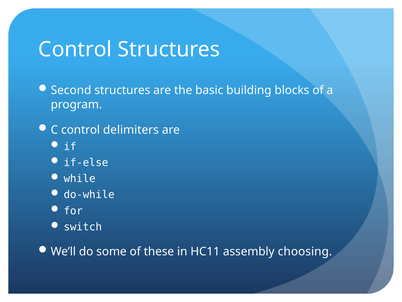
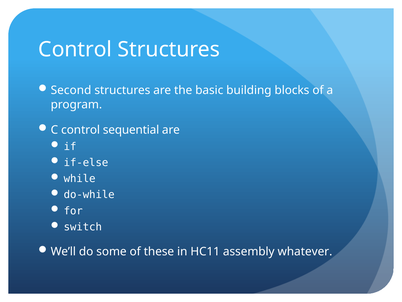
delimiters: delimiters -> sequential
choosing: choosing -> whatever
